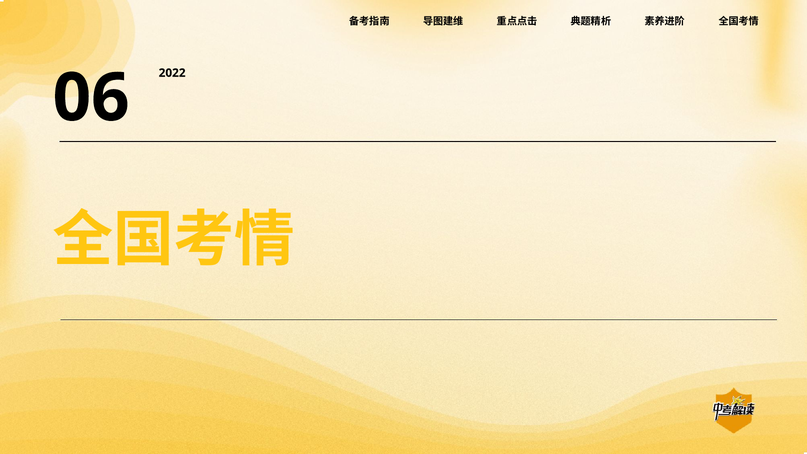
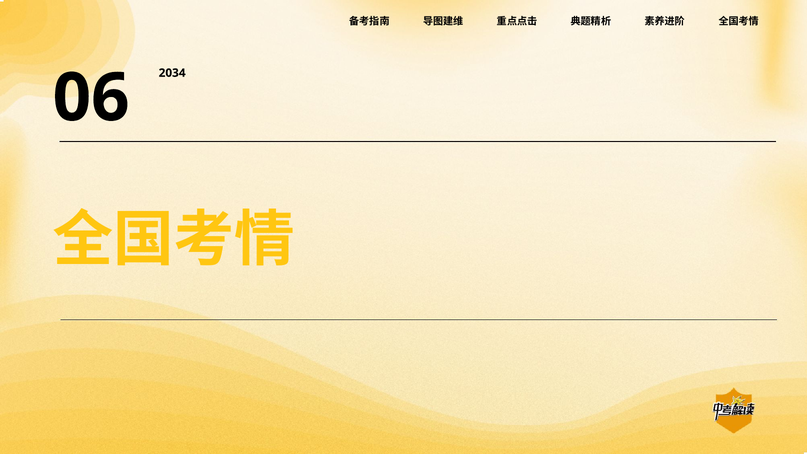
2022: 2022 -> 2034
